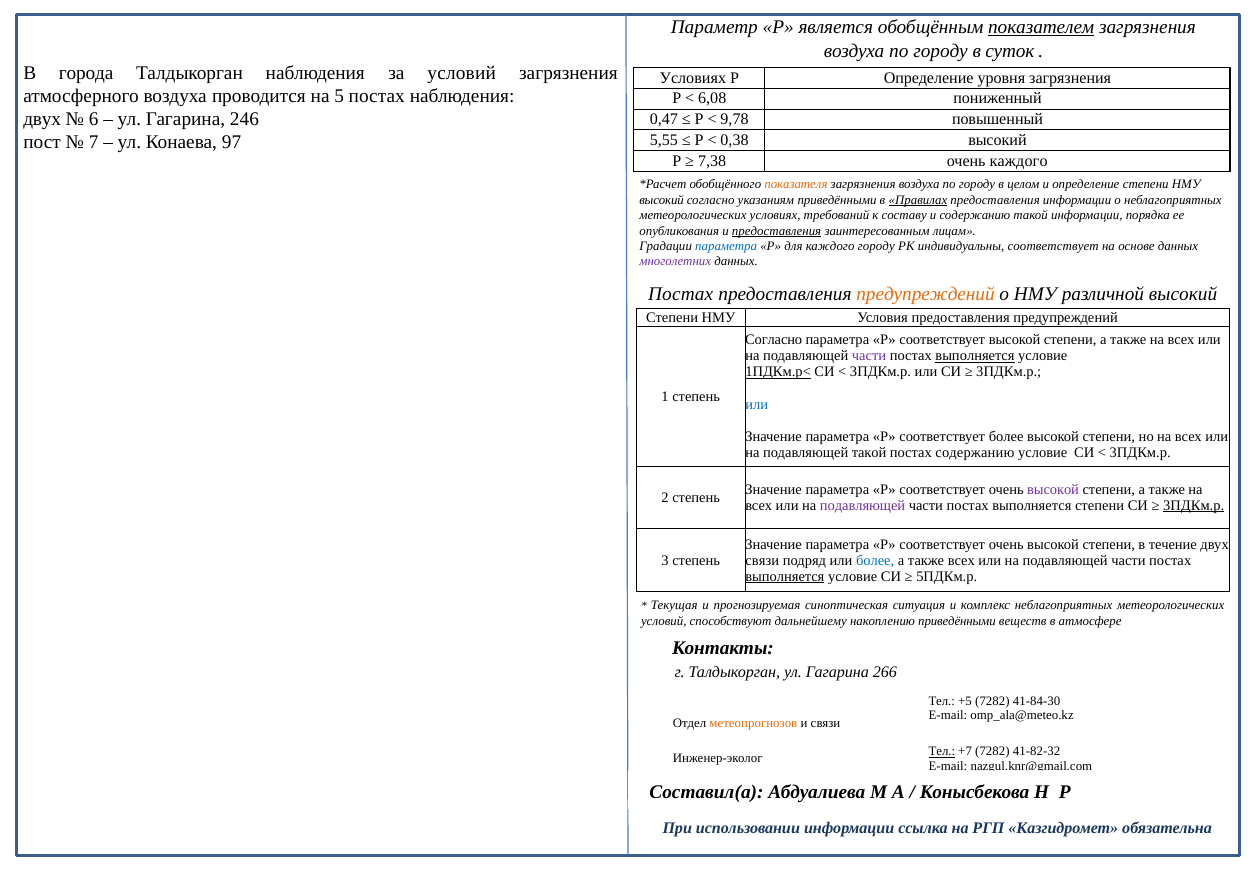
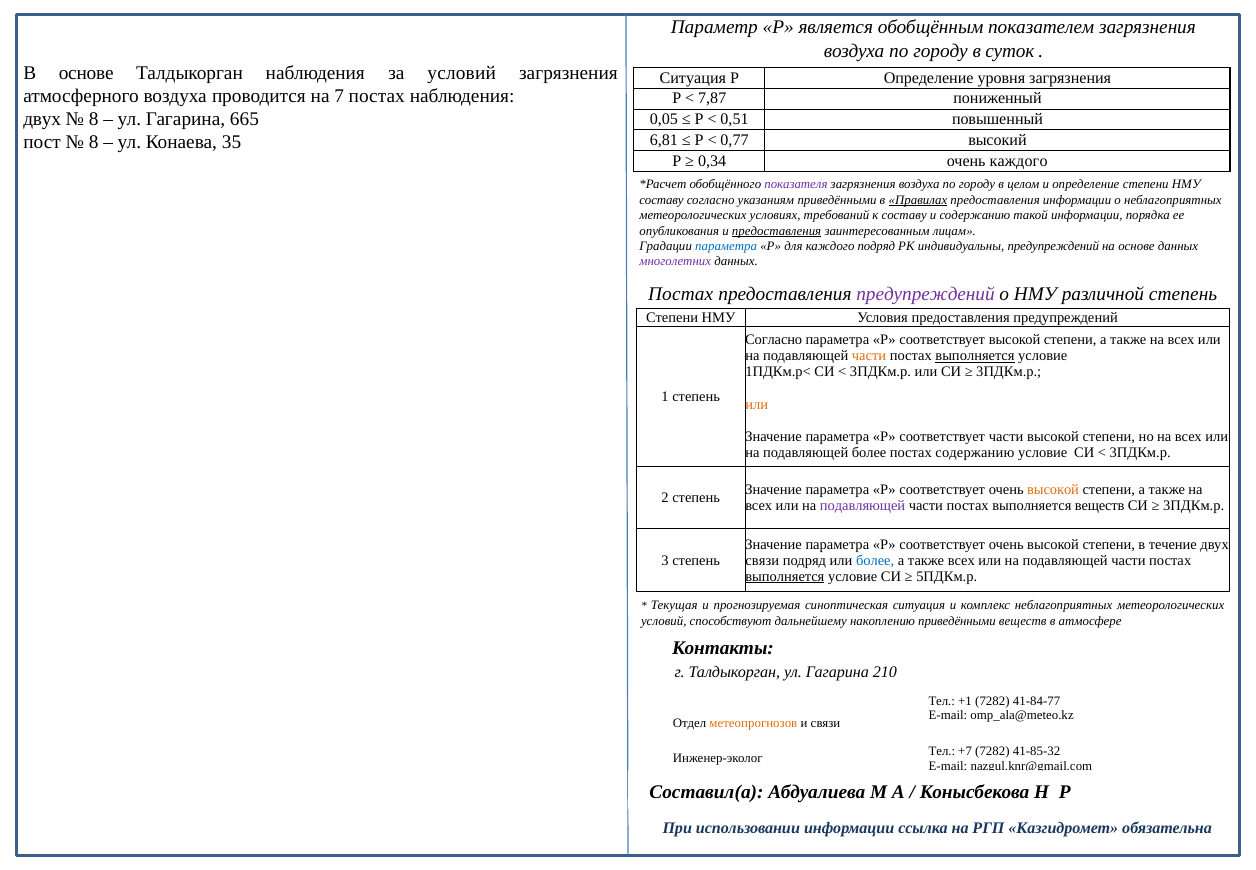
показателем underline: present -> none
В города: города -> основе
Условиях at (693, 78): Условиях -> Ситуация
5: 5 -> 7
6,08: 6,08 -> 7,87
6 at (94, 119): 6 -> 8
246: 246 -> 665
0,47: 0,47 -> 0,05
9,78: 9,78 -> 0,51
5,55: 5,55 -> 6,81
0,38: 0,38 -> 0,77
7 at (94, 143): 7 -> 8
97: 97 -> 35
7,38: 7,38 -> 0,34
показателя colour: orange -> purple
высокий at (662, 200): высокий -> составу
каждого городу: городу -> подряд
индивидуальны соответствует: соответствует -> предупреждений
предупреждений at (926, 294) colour: orange -> purple
различной высокий: высокий -> степень
части at (869, 356) colour: purple -> orange
1ПДКм.р< underline: present -> none
или at (757, 404) colour: blue -> orange
соответствует более: более -> части
подавляющей такой: такой -> более
высокой at (1053, 489) colour: purple -> orange
выполняется степени: степени -> веществ
3ПДКм.р at (1194, 505) underline: present -> none
266: 266 -> 210
+5: +5 -> +1
41-84-30: 41-84-30 -> 41-84-77
Тел at (942, 751) underline: present -> none
41-82-32: 41-82-32 -> 41-85-32
